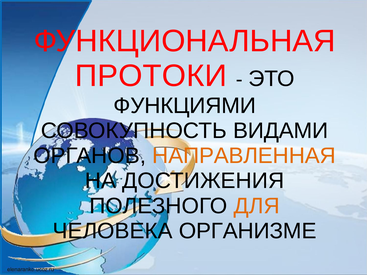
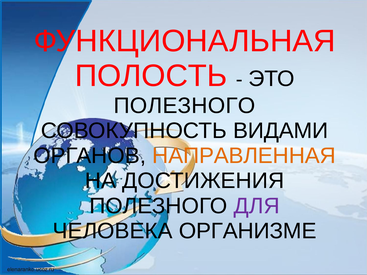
ПРОТОКИ: ПРОТОКИ -> ПОЛОСТЬ
ФУНКЦИЯМИ at (185, 106): ФУНКЦИЯМИ -> ПОЛЕЗНОГО
ДЛЯ colour: orange -> purple
